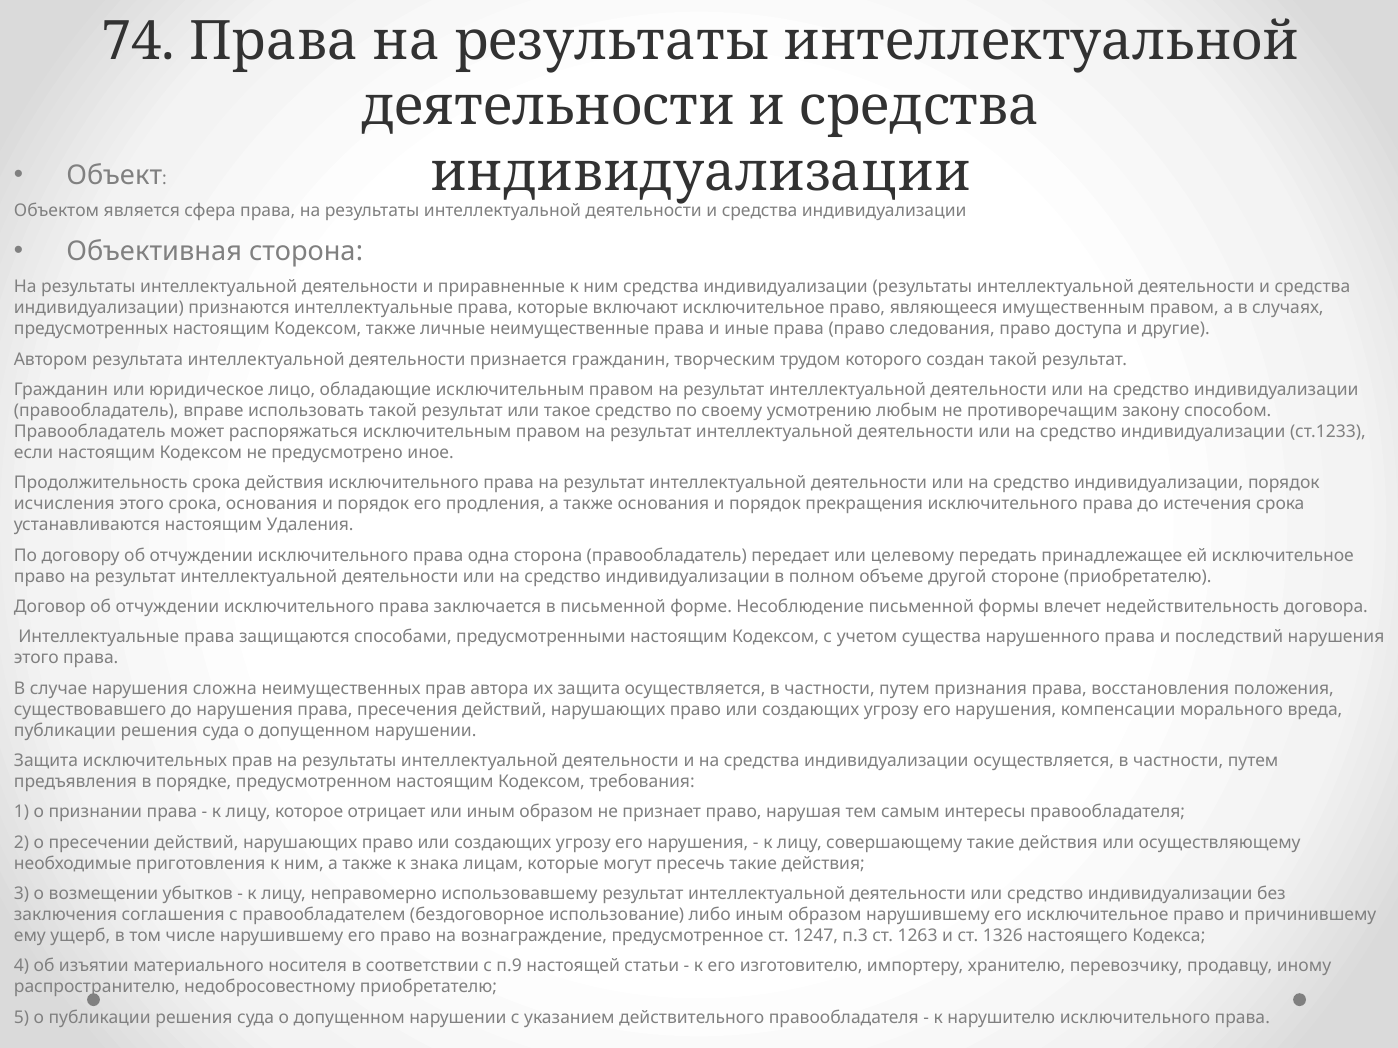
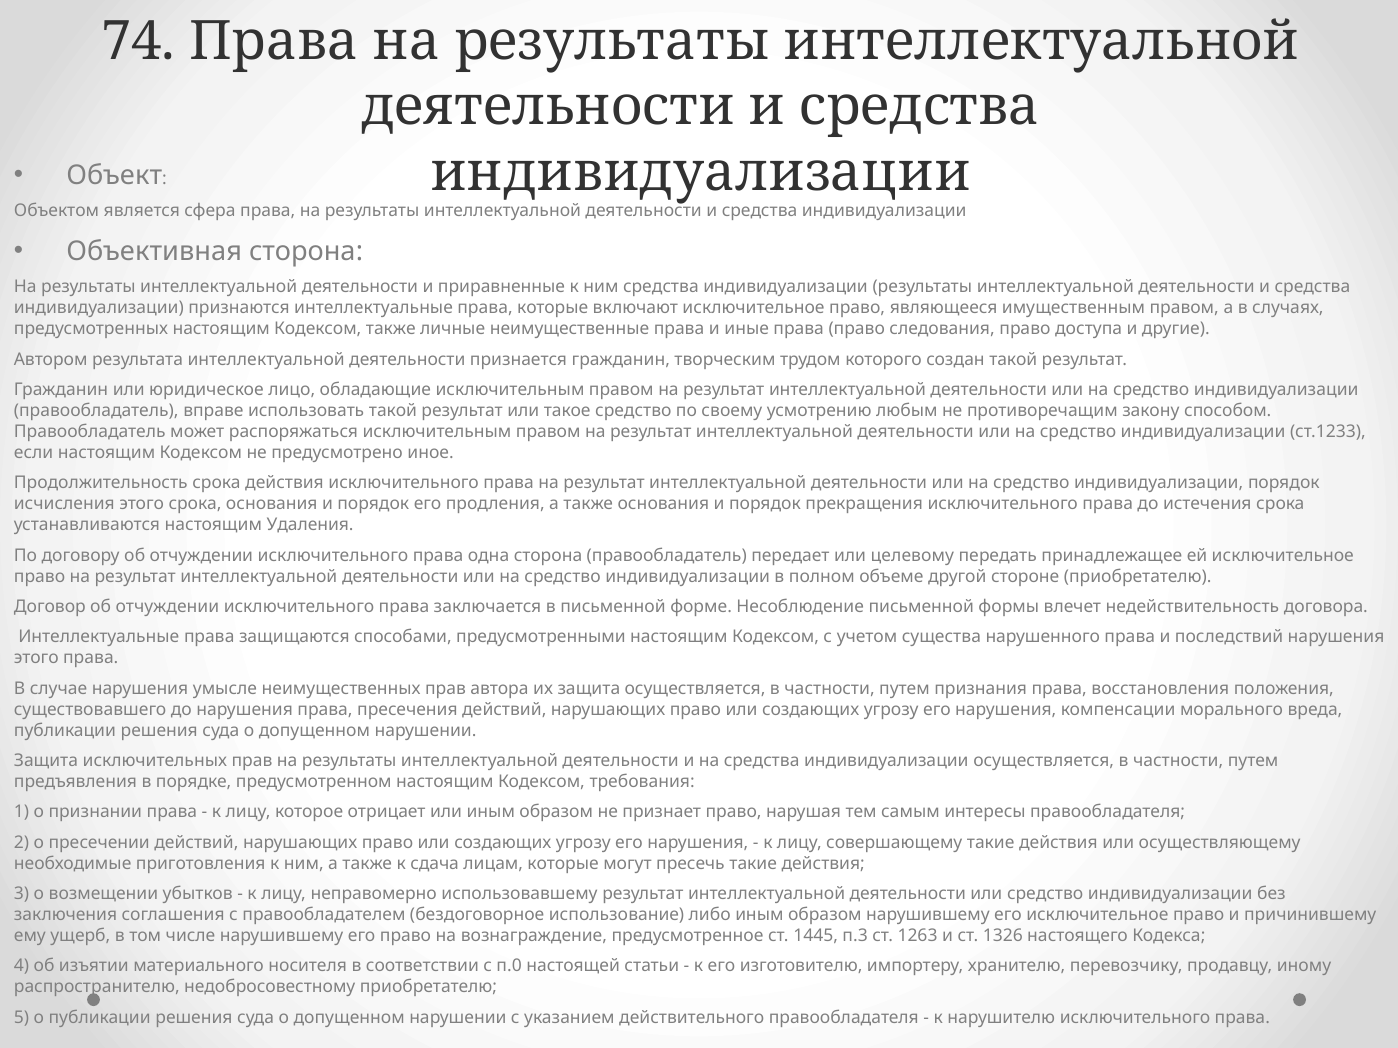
сложна: сложна -> умысле
знака: знака -> сдача
1247: 1247 -> 1445
п.9: п.9 -> п.0
